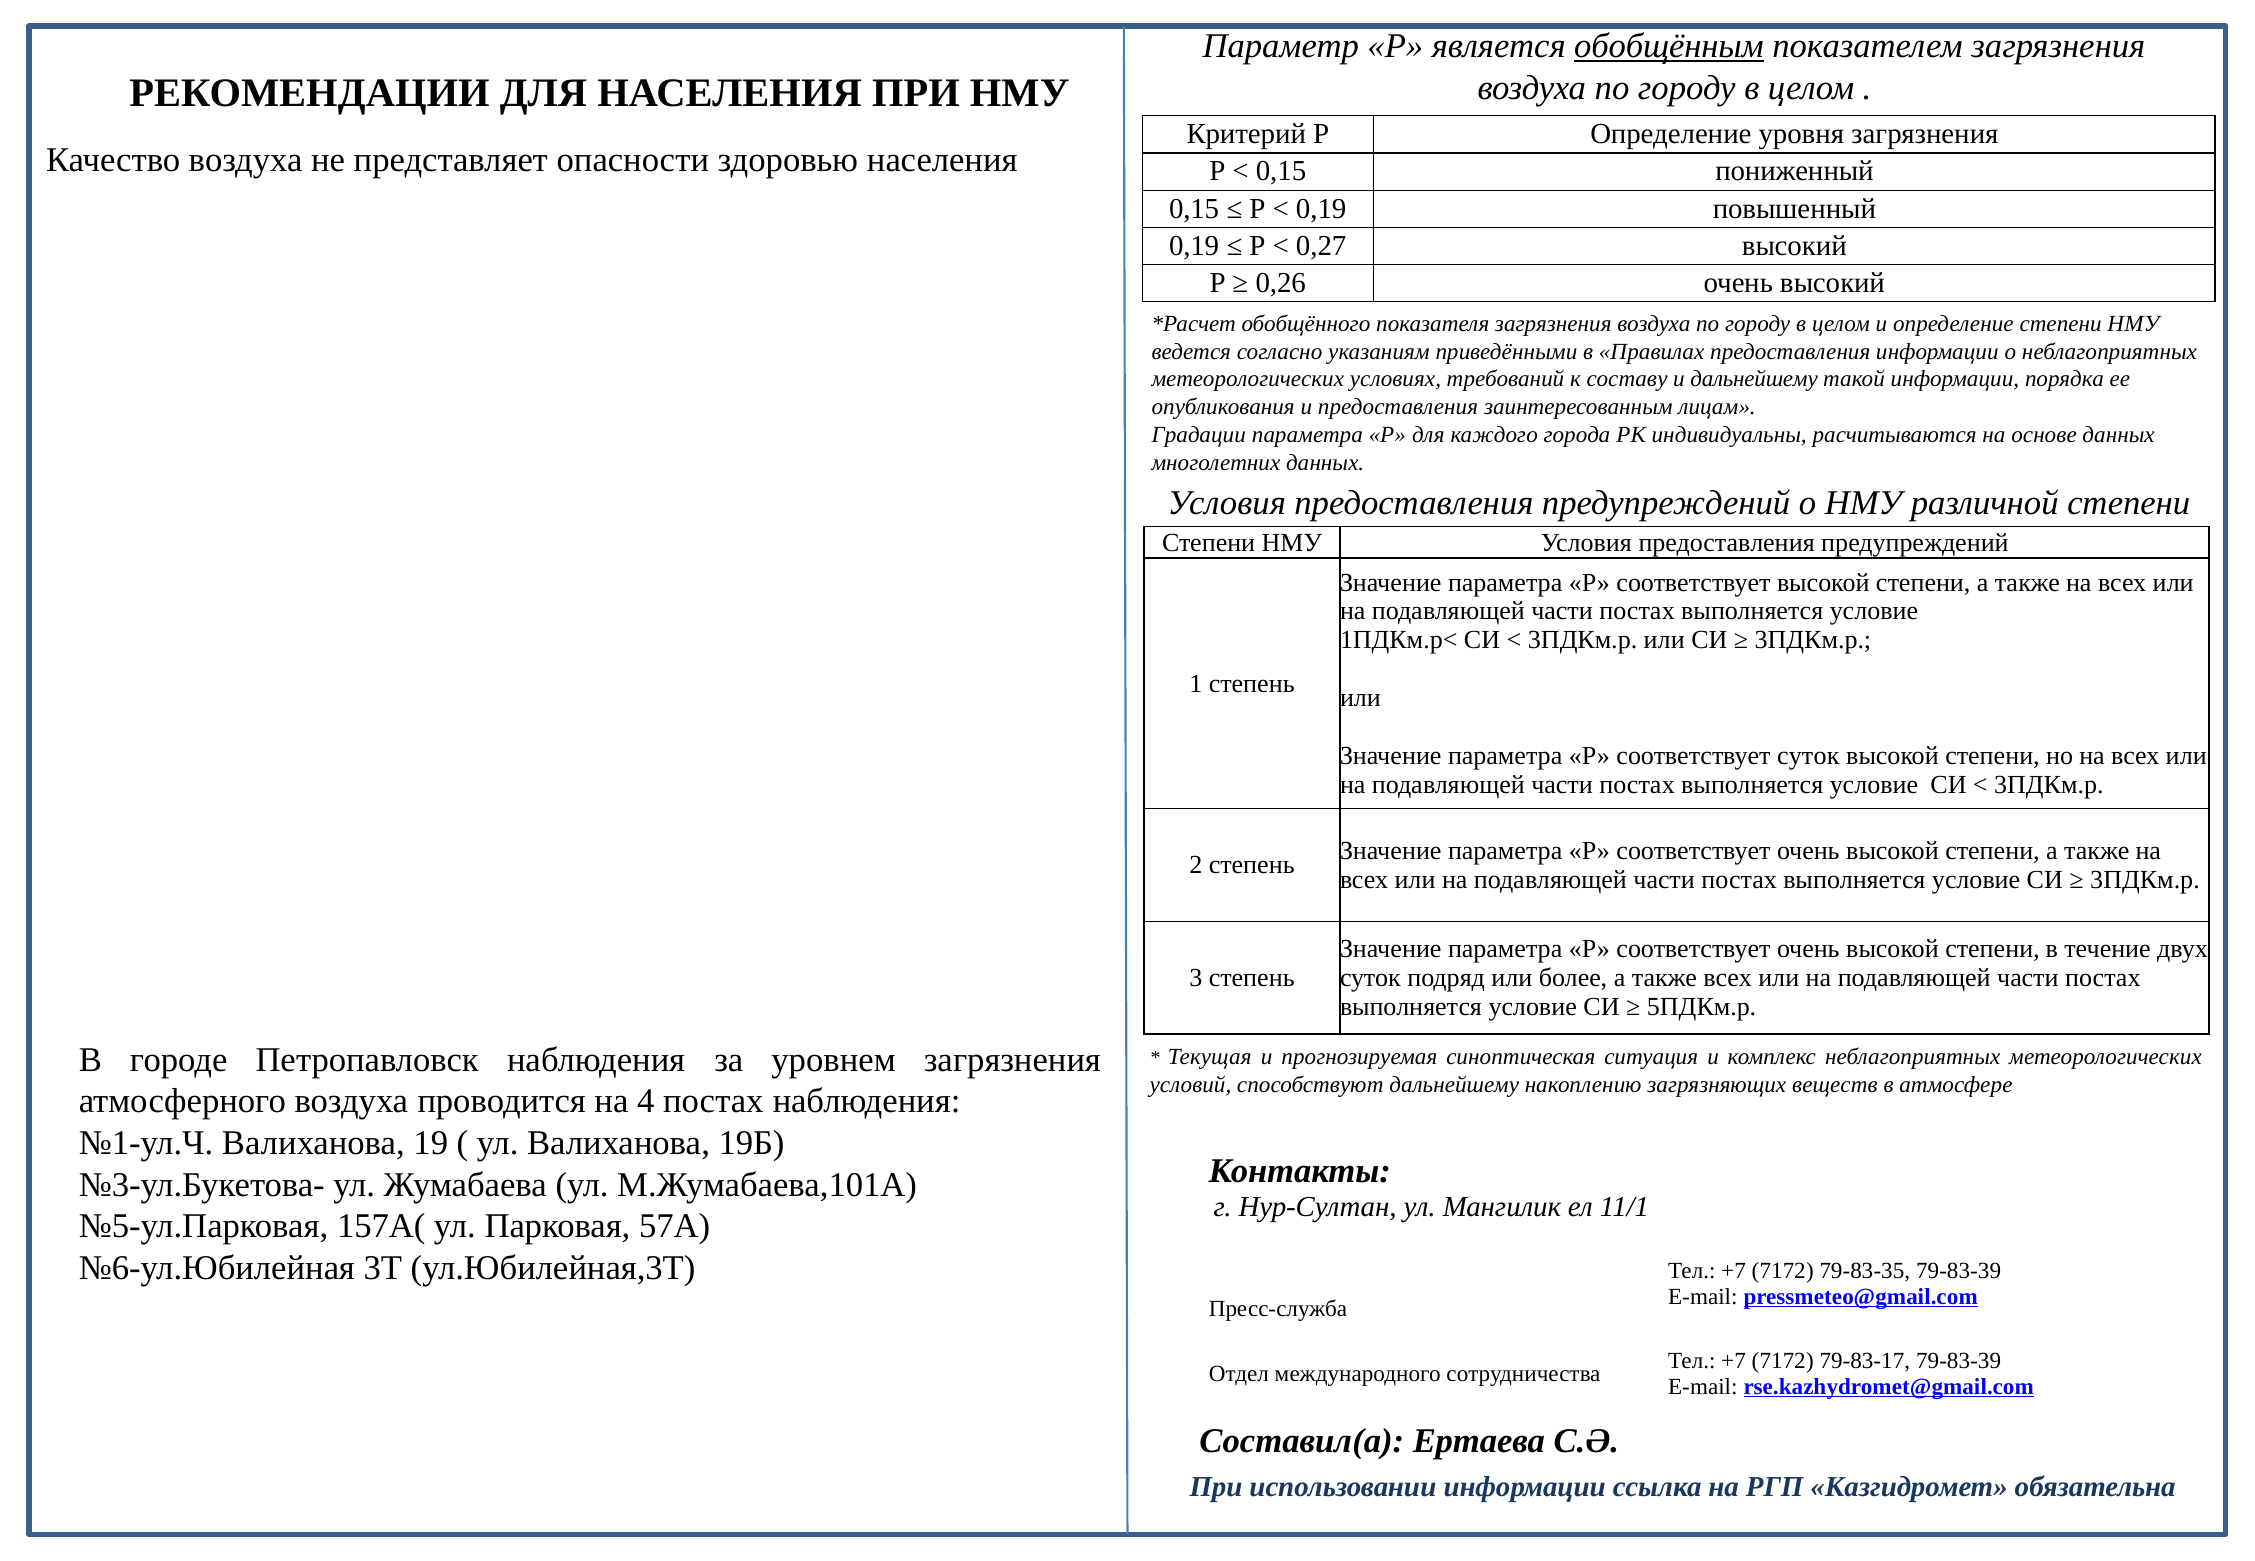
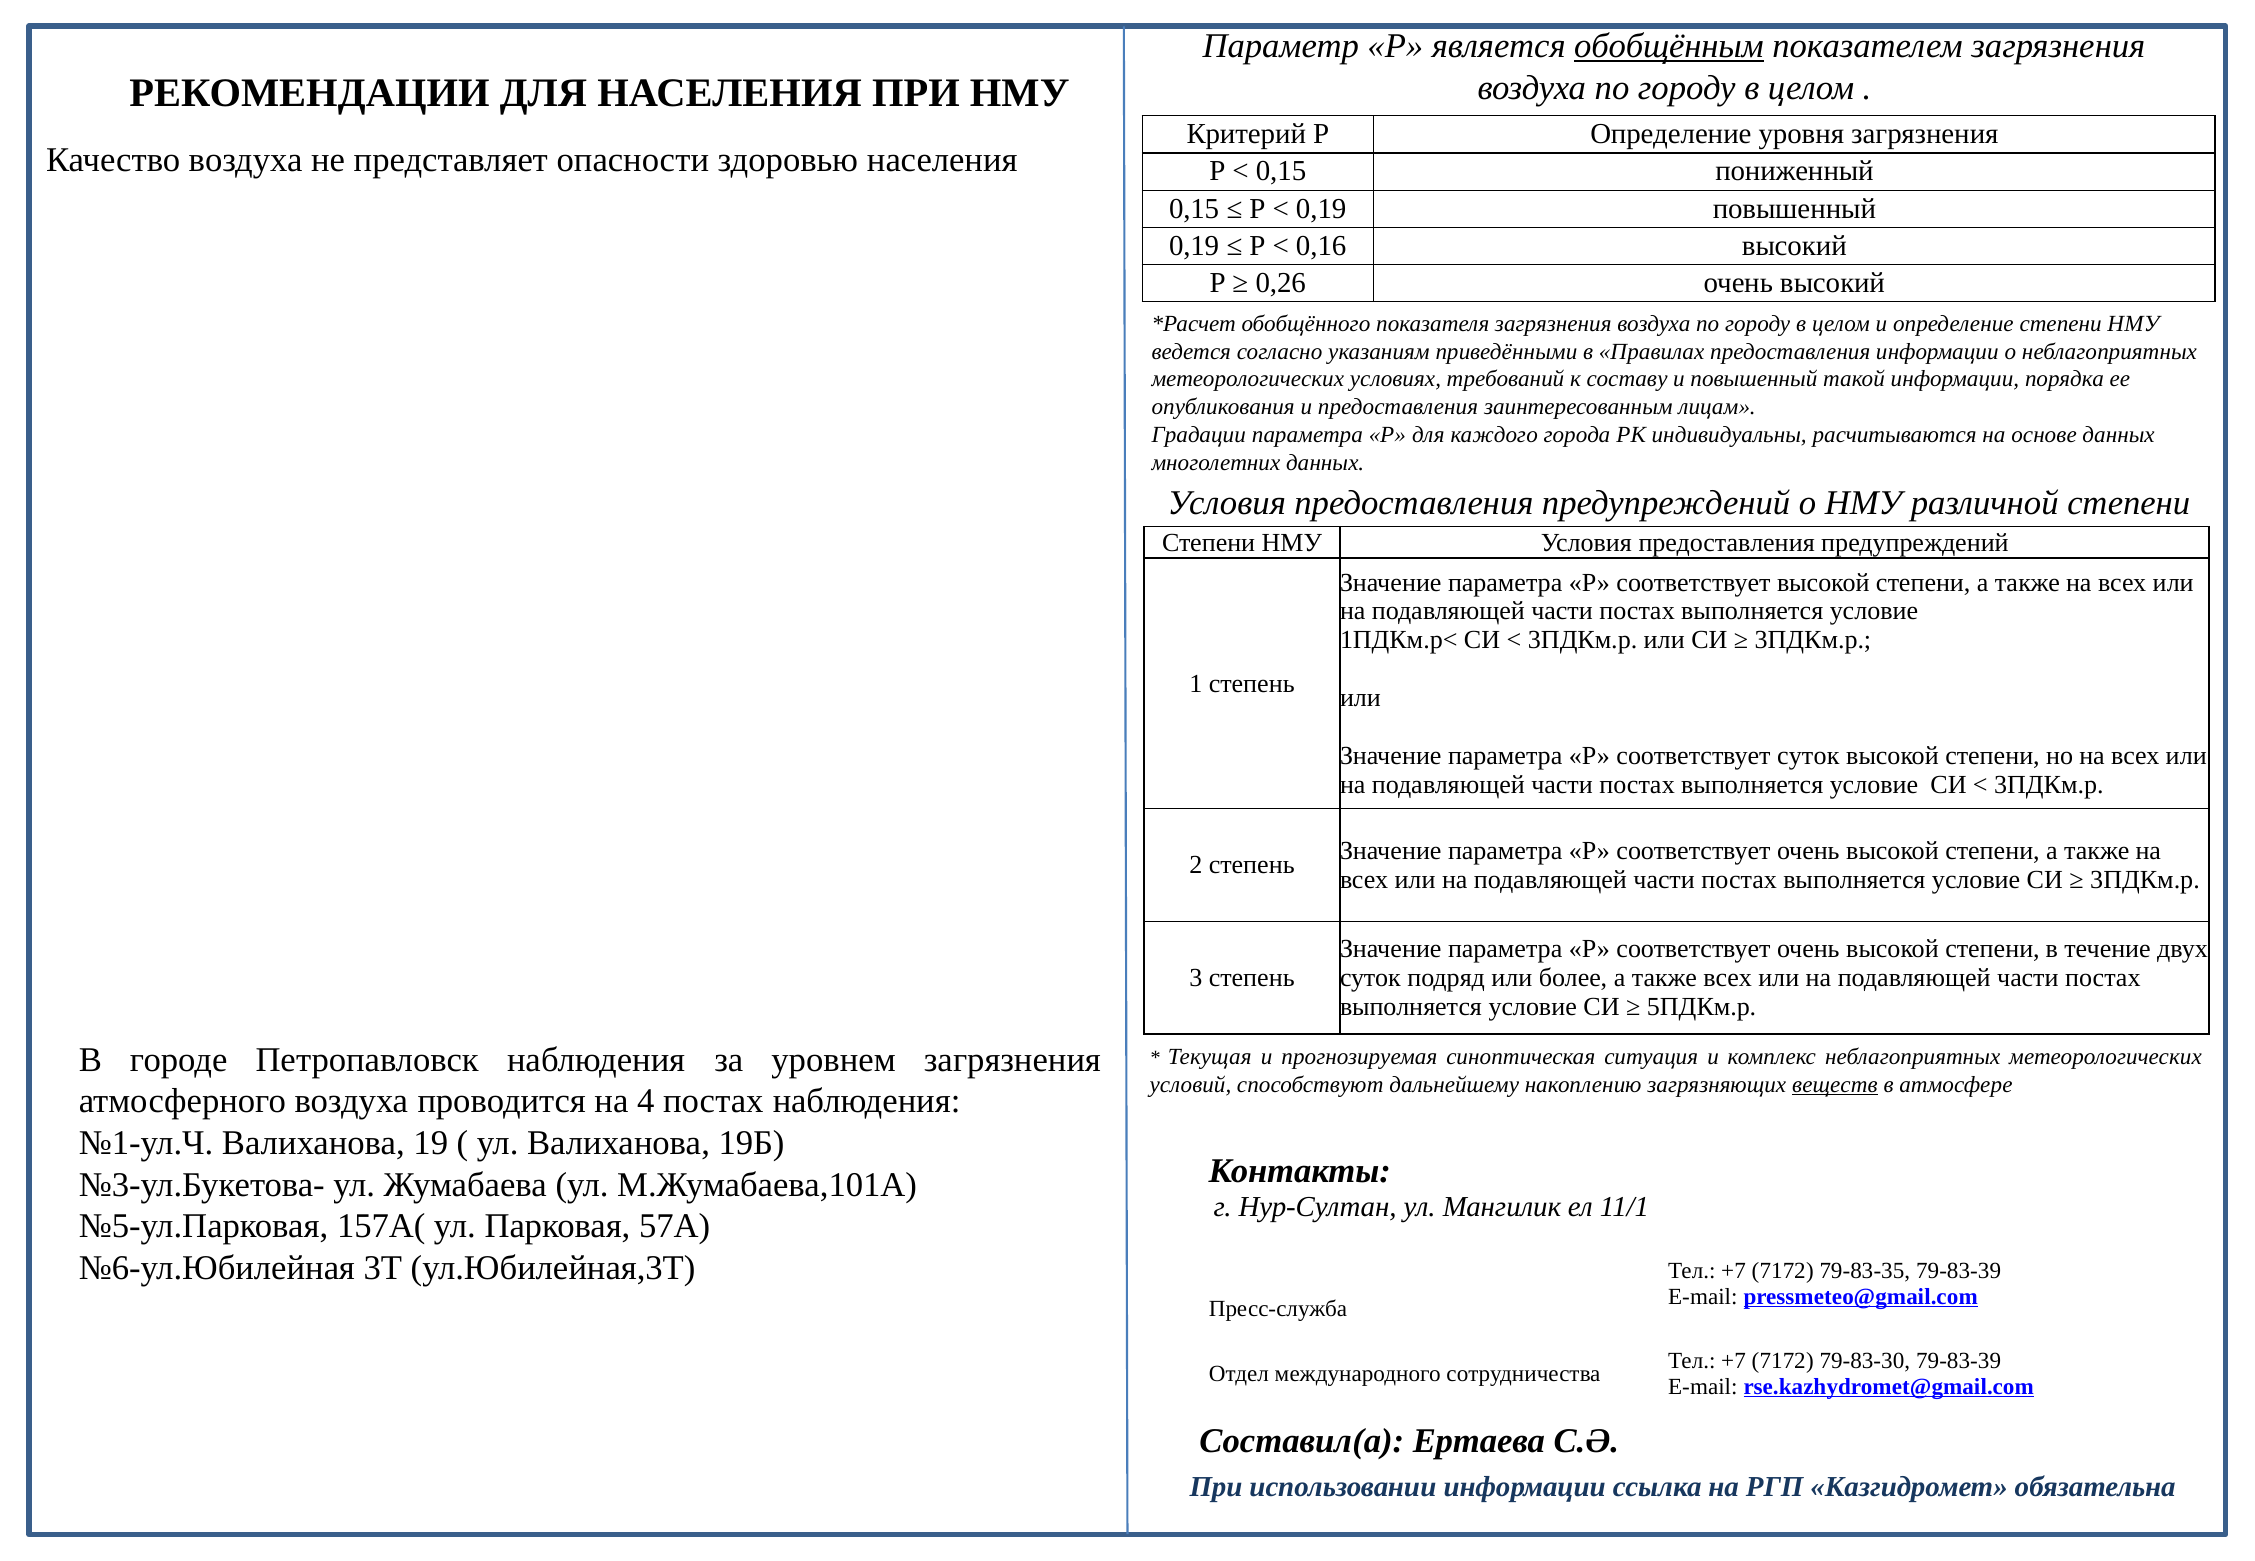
0,27: 0,27 -> 0,16
и дальнейшему: дальнейшему -> повышенный
веществ underline: none -> present
79-83-17: 79-83-17 -> 79-83-30
